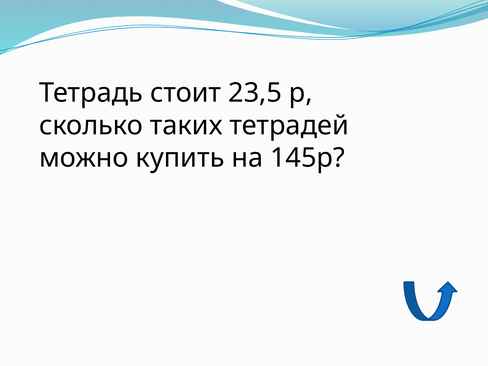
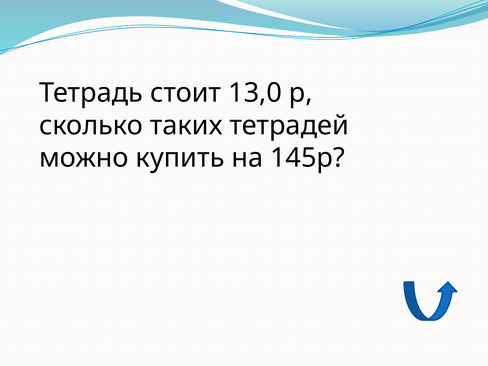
23,5: 23,5 -> 13,0
